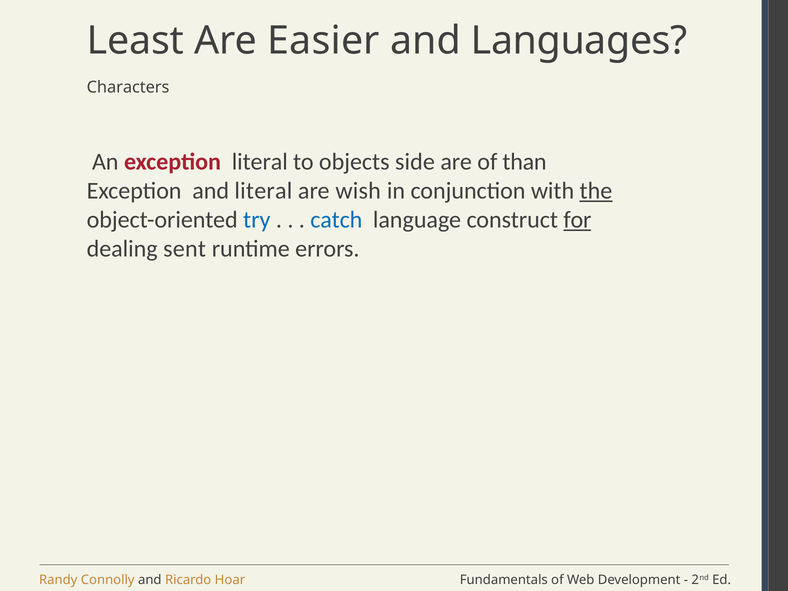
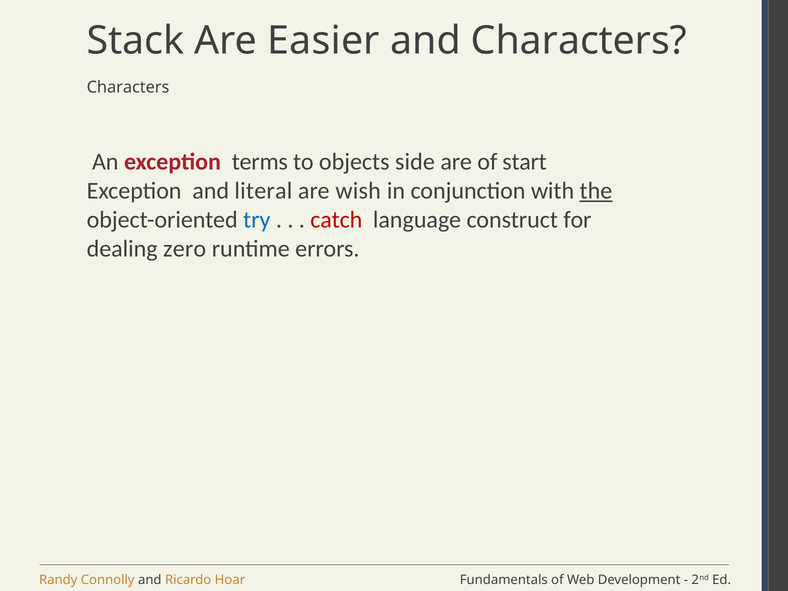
Least: Least -> Stack
and Languages: Languages -> Characters
exception literal: literal -> terms
than: than -> start
catch colour: blue -> red
for underline: present -> none
sent: sent -> zero
